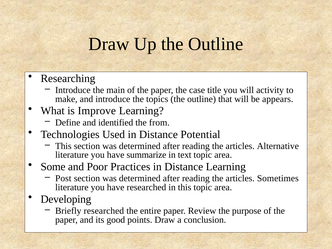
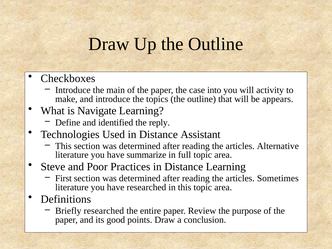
Researching: Researching -> Checkboxes
title: title -> into
Improve: Improve -> Navigate
from: from -> reply
Potential: Potential -> Assistant
text: text -> full
Some: Some -> Steve
Post: Post -> First
Developing: Developing -> Definitions
